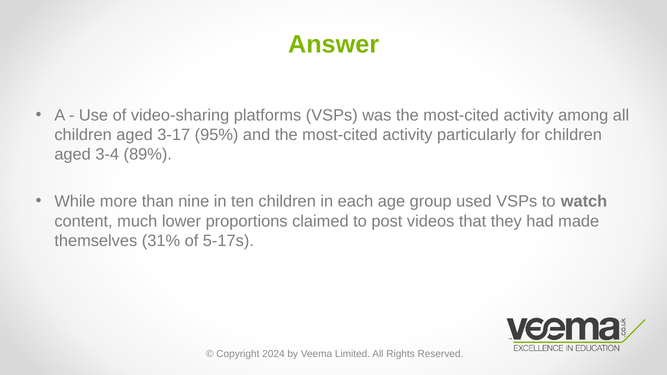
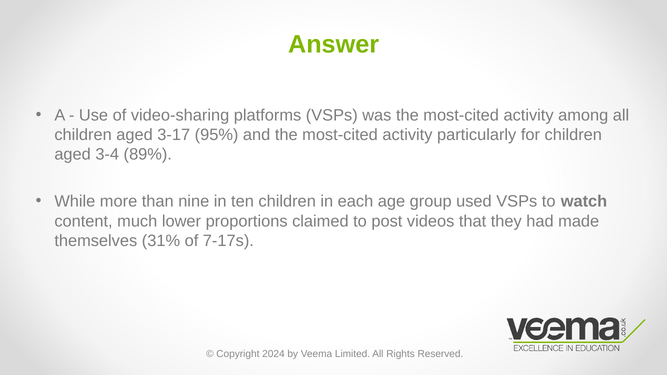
5-17s: 5-17s -> 7-17s
